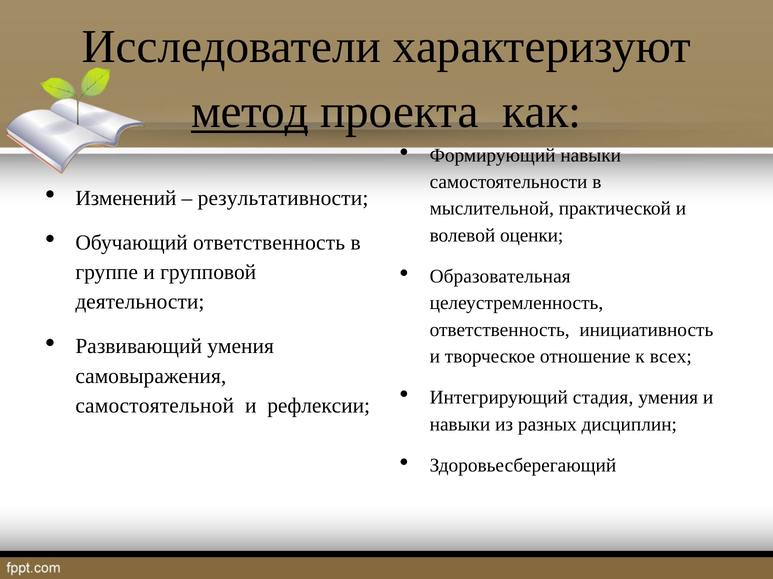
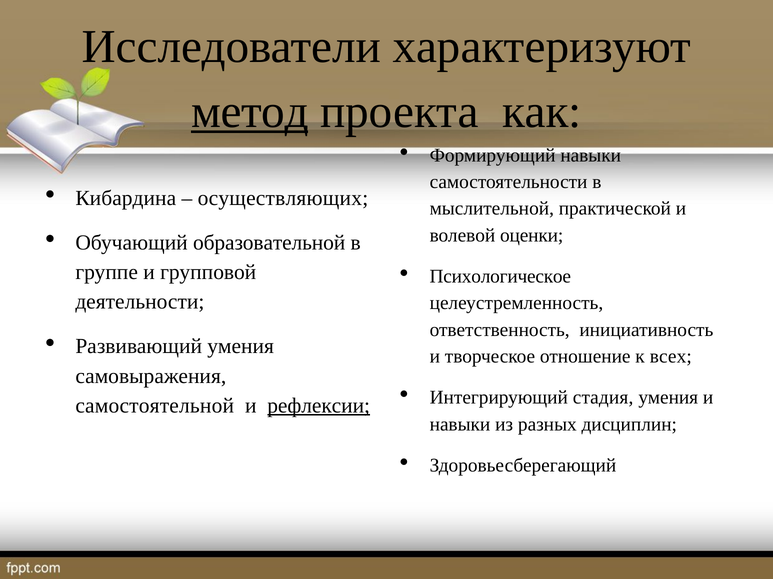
Изменений: Изменений -> Кибардина
результативности: результативности -> осуществляющих
Обучающий ответственность: ответственность -> образовательной
Образовательная: Образовательная -> Психологическое
рефлексии underline: none -> present
